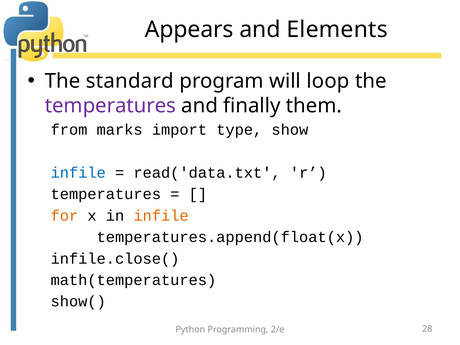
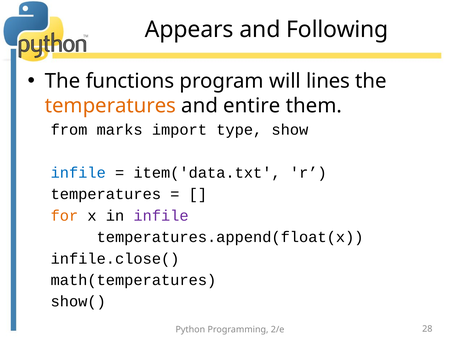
Elements: Elements -> Following
standard: standard -> functions
loop: loop -> lines
temperatures at (110, 106) colour: purple -> orange
finally: finally -> entire
read('data.txt: read('data.txt -> item('data.txt
infile at (161, 216) colour: orange -> purple
